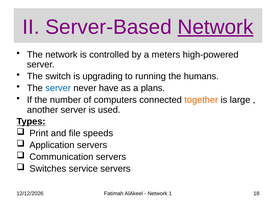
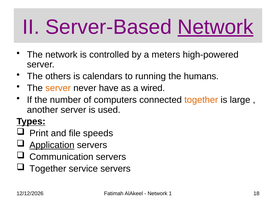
switch: switch -> others
upgrading: upgrading -> calendars
server at (58, 88) colour: blue -> orange
plans: plans -> wired
Application underline: none -> present
Switches at (48, 169): Switches -> Together
